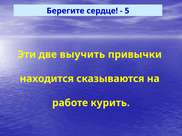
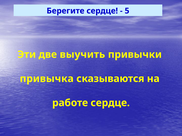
находится: находится -> привычка
работе курить: курить -> сердце
